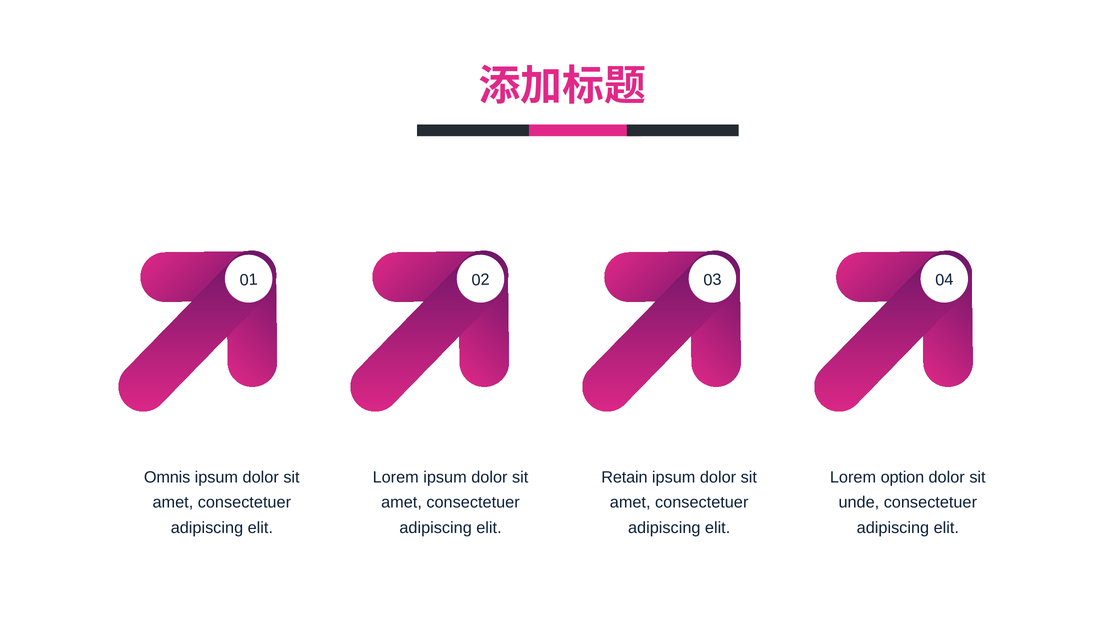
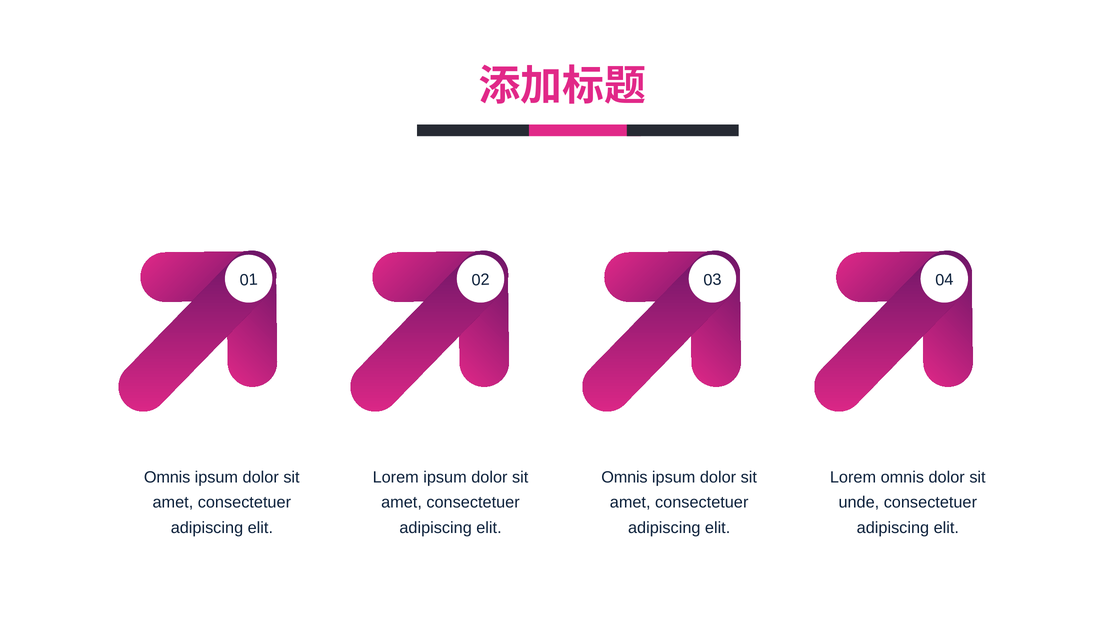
Retain at (624, 477): Retain -> Omnis
Lorem option: option -> omnis
